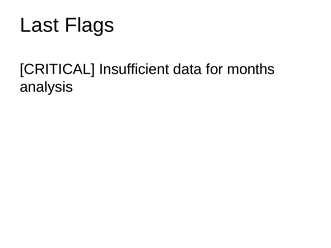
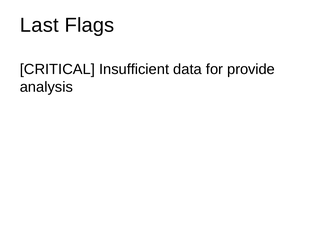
months: months -> provide
